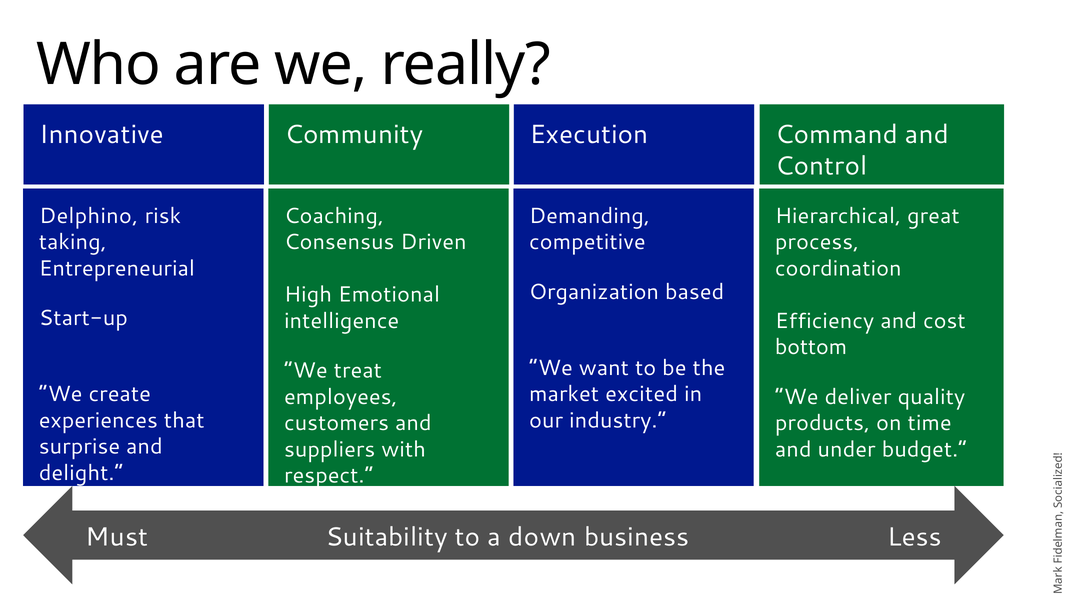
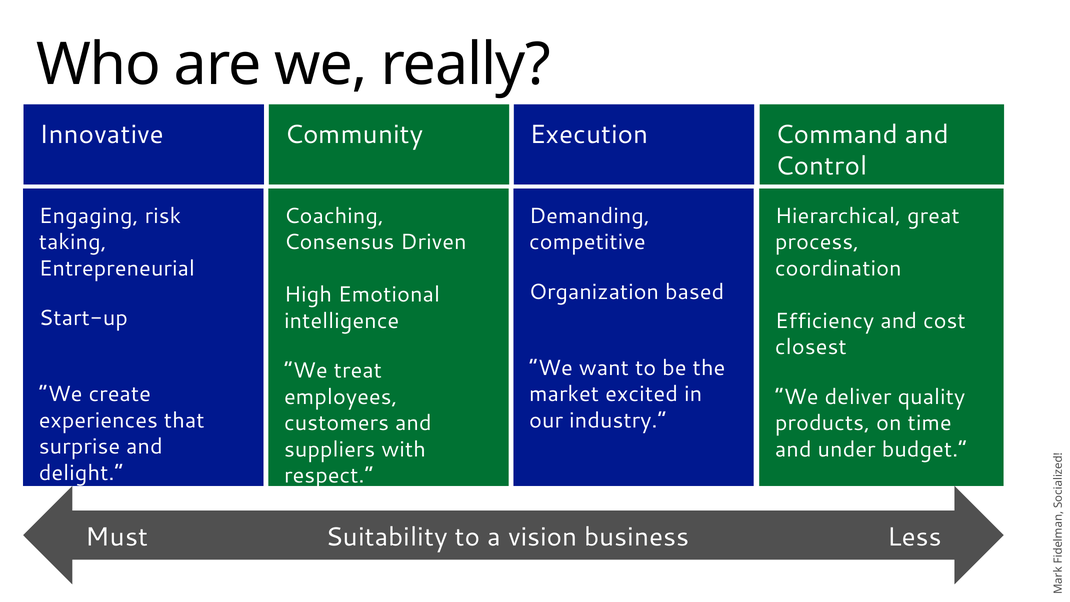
Delphino: Delphino -> Engaging
bottom: bottom -> closest
down: down -> vision
